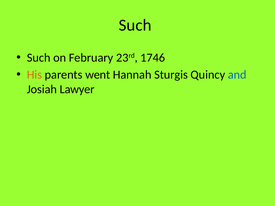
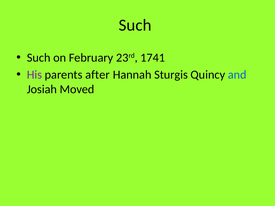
1746: 1746 -> 1741
His colour: orange -> purple
went: went -> after
Lawyer: Lawyer -> Moved
